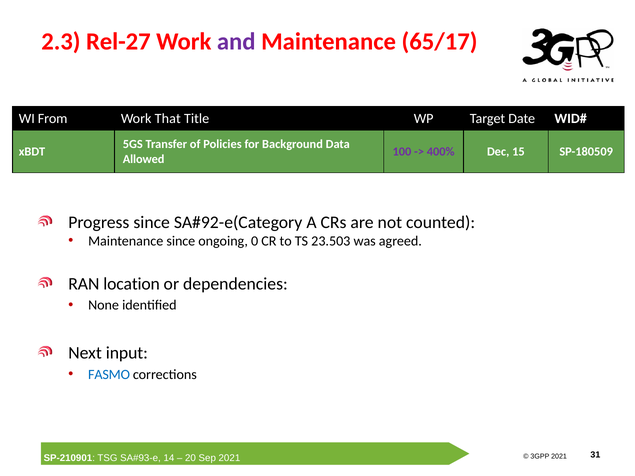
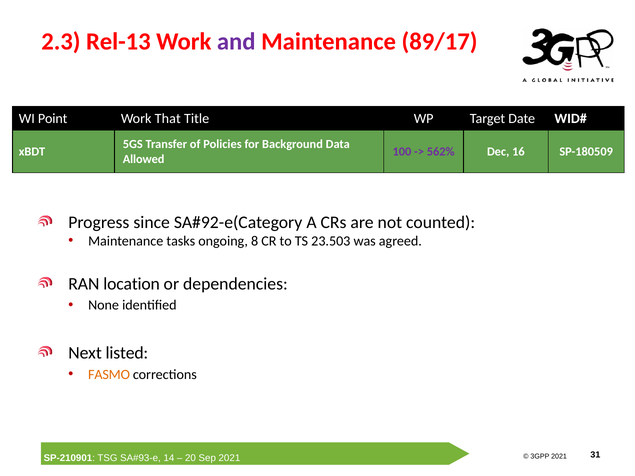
Rel-27: Rel-27 -> Rel-13
65/17: 65/17 -> 89/17
From: From -> Point
400%: 400% -> 562%
15: 15 -> 16
Maintenance since: since -> tasks
0: 0 -> 8
input: input -> listed
FASMO colour: blue -> orange
